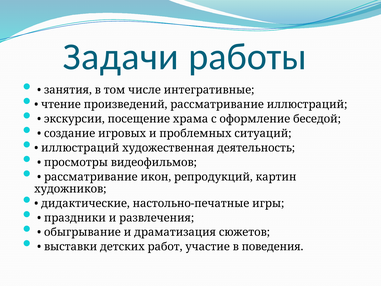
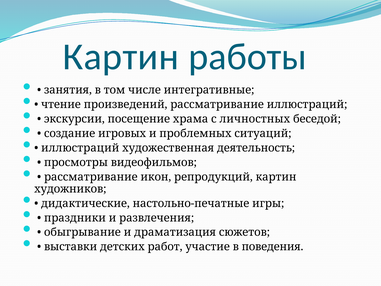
Задачи at (121, 57): Задачи -> Картин
оформление: оформление -> личностных
